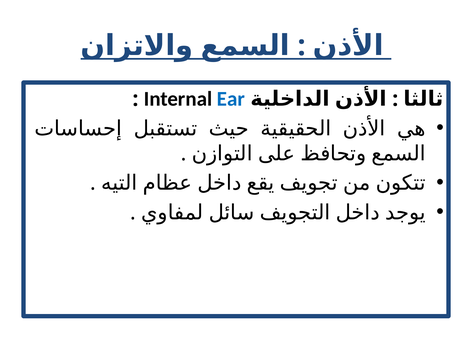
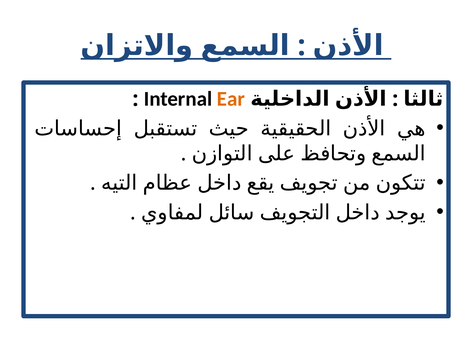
Ear colour: blue -> orange
